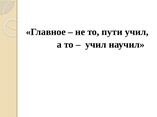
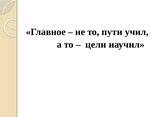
учил at (96, 45): учил -> цели
